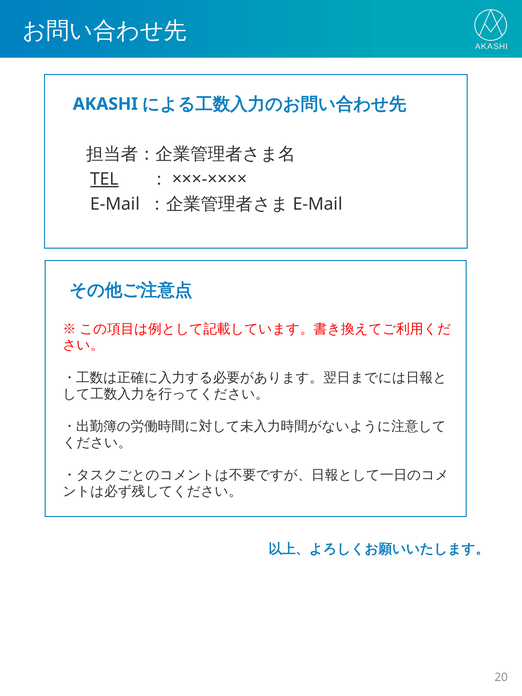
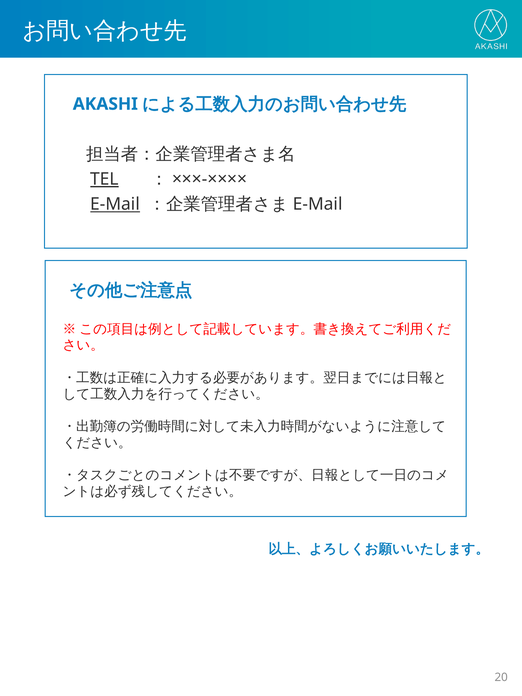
E-Mail underline: none -> present
